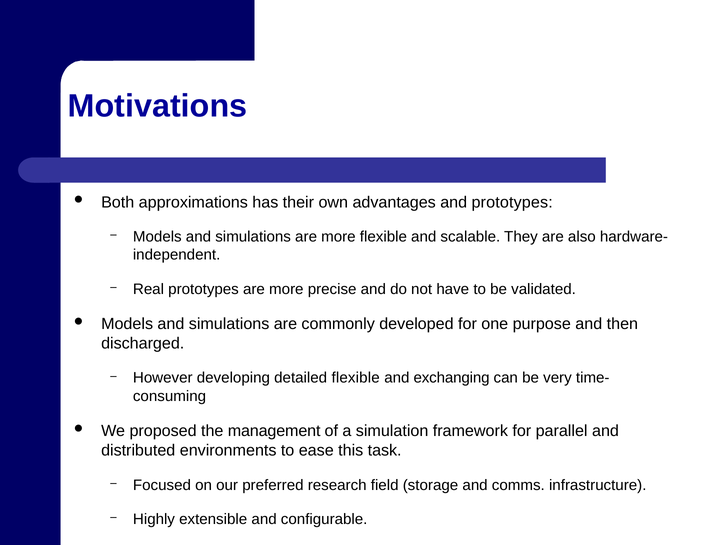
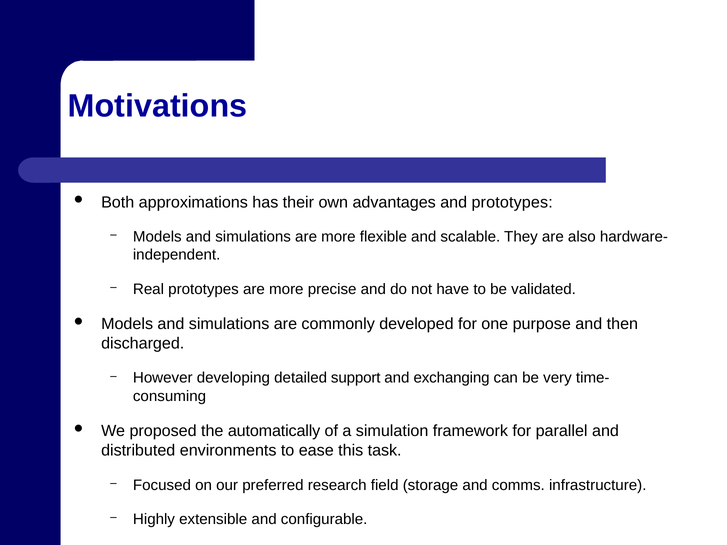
detailed flexible: flexible -> support
management: management -> automatically
